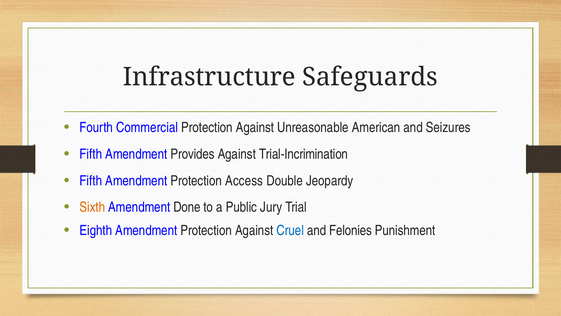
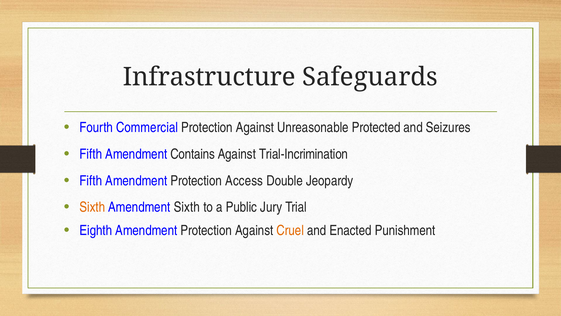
American: American -> Protected
Provides: Provides -> Contains
Amendment Done: Done -> Sixth
Cruel colour: blue -> orange
Felonies: Felonies -> Enacted
